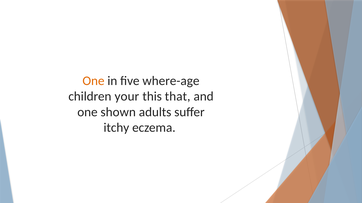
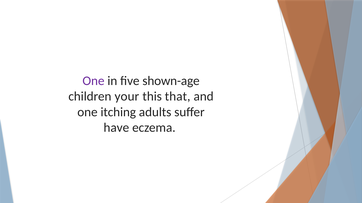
One at (93, 81) colour: orange -> purple
where-age: where-age -> shown-age
shown: shown -> itching
itchy: itchy -> have
